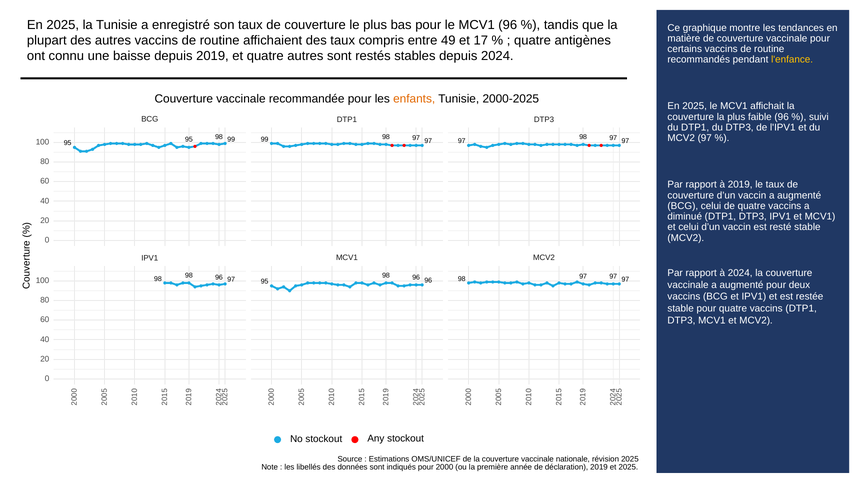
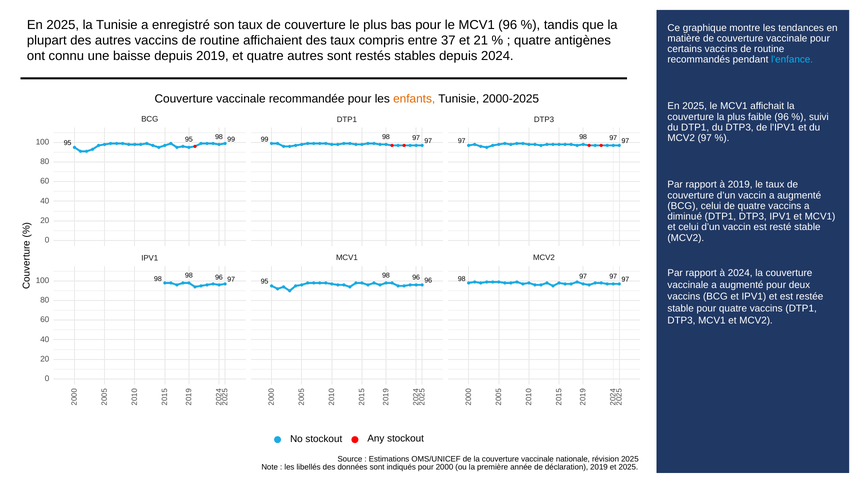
49: 49 -> 37
17: 17 -> 21
l'enfance colour: yellow -> light blue
